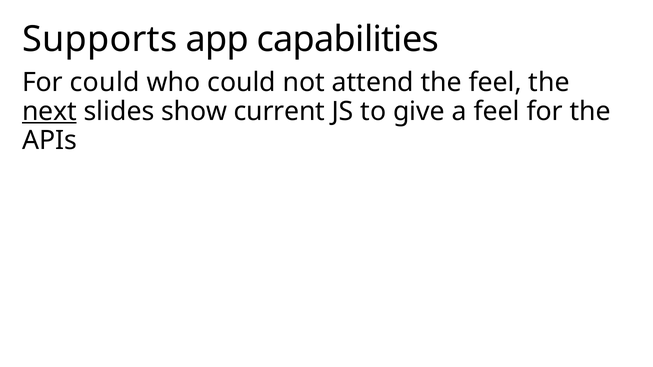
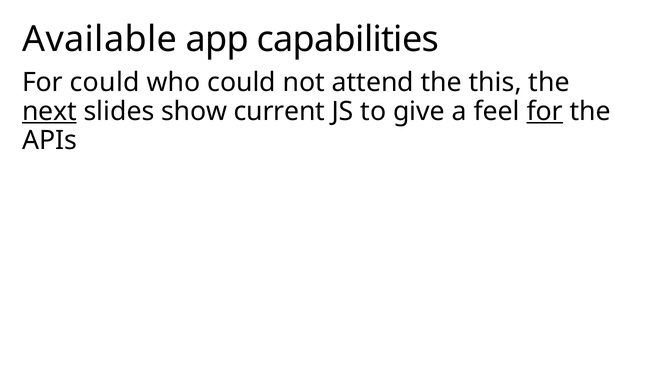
Supports: Supports -> Available
the feel: feel -> this
for at (545, 112) underline: none -> present
